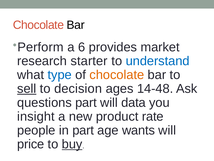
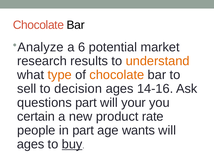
Perform: Perform -> Analyze
provides: provides -> potential
starter: starter -> results
understand colour: blue -> orange
type colour: blue -> orange
sell underline: present -> none
14-48: 14-48 -> 14-16
data: data -> your
insight: insight -> certain
price at (31, 144): price -> ages
